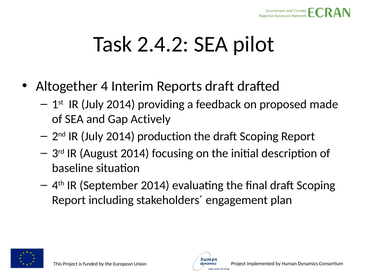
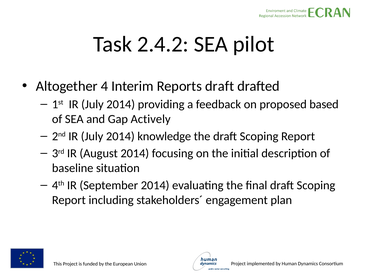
made: made -> based
production: production -> knowledge
